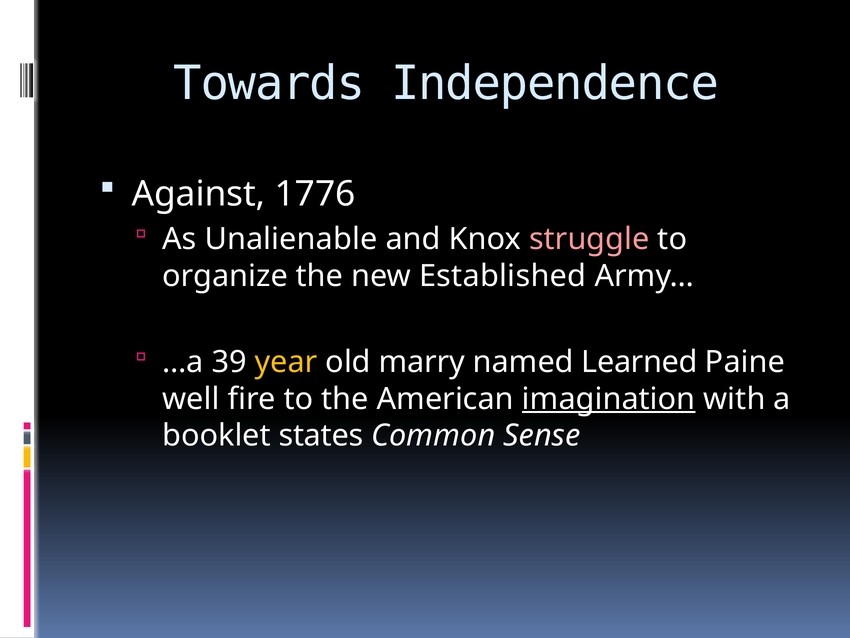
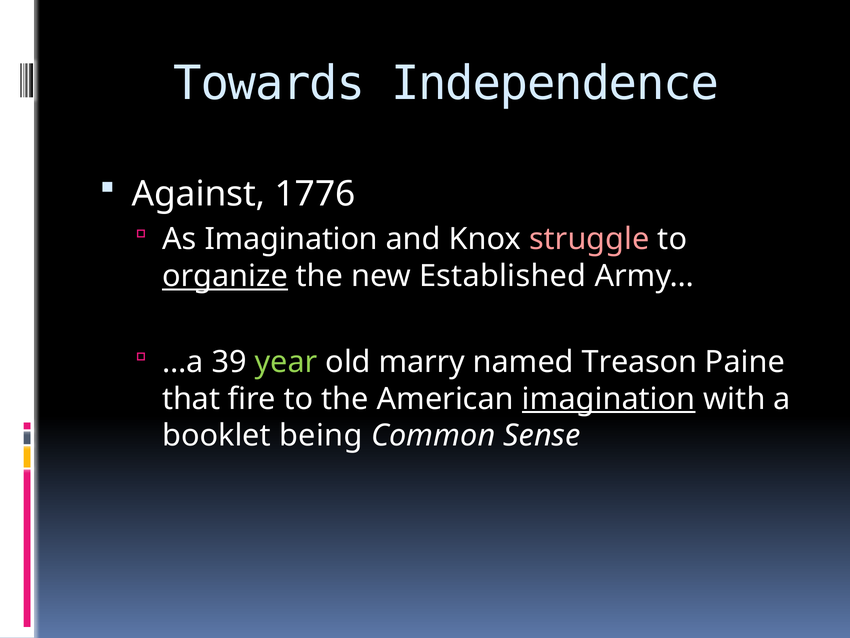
As Unalienable: Unalienable -> Imagination
organize underline: none -> present
year colour: yellow -> light green
Learned: Learned -> Treason
well: well -> that
states: states -> being
